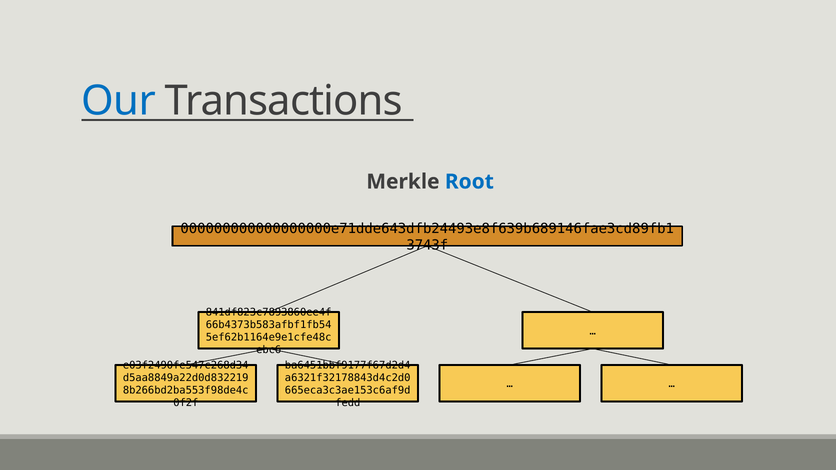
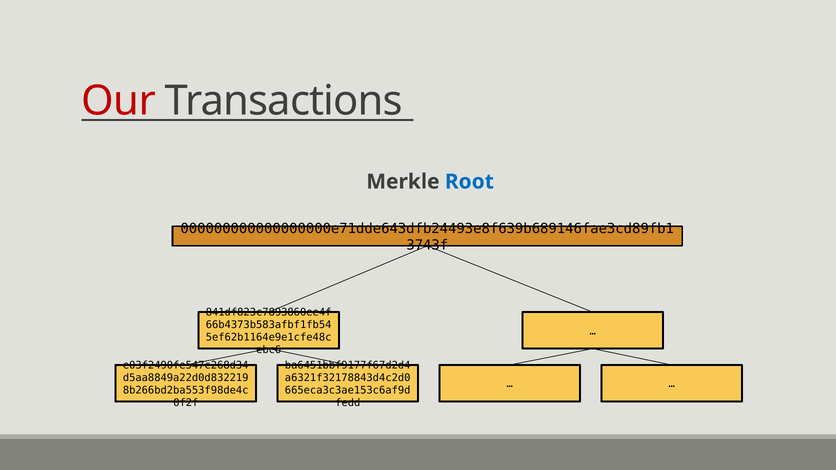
Our colour: blue -> red
